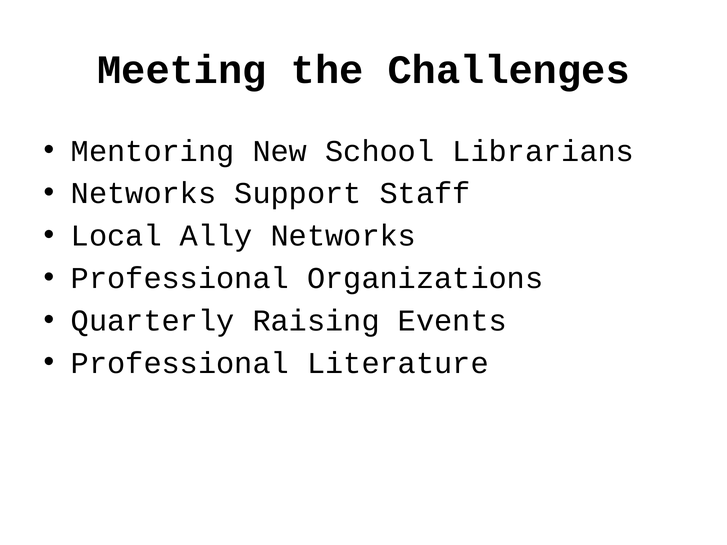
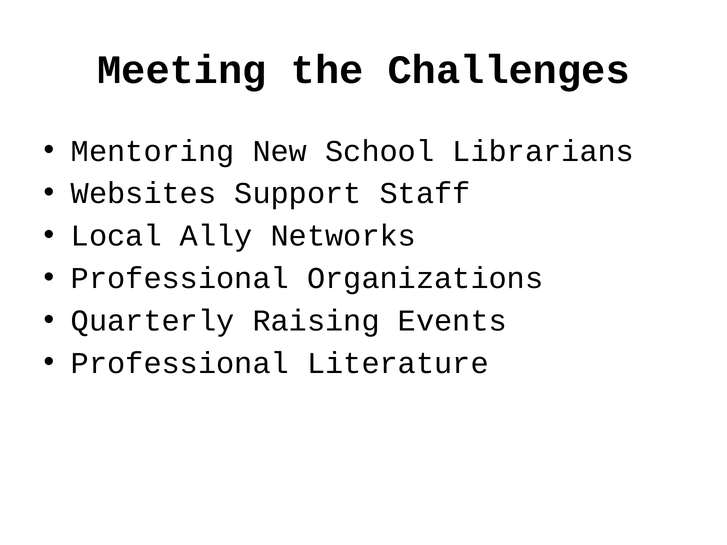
Networks at (144, 194): Networks -> Websites
